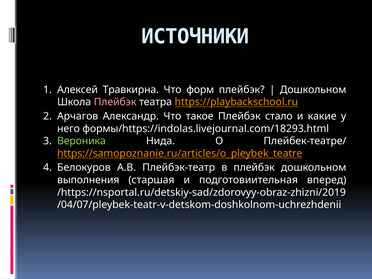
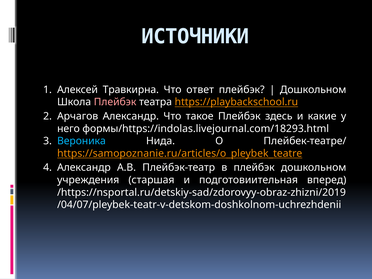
форм: форм -> ответ
стало: стало -> здесь
Вероника colour: light green -> light blue
Белокуров at (84, 168): Белокуров -> Александр
выполнения: выполнения -> учреждения
